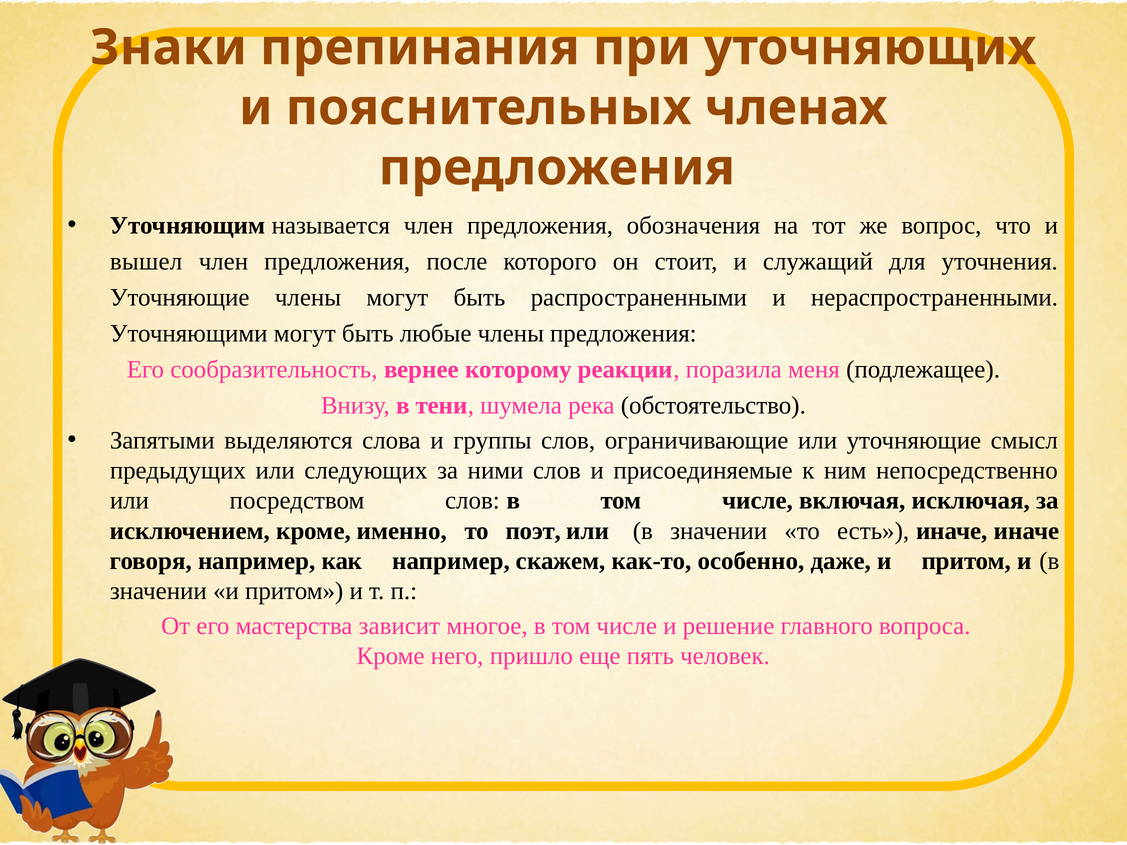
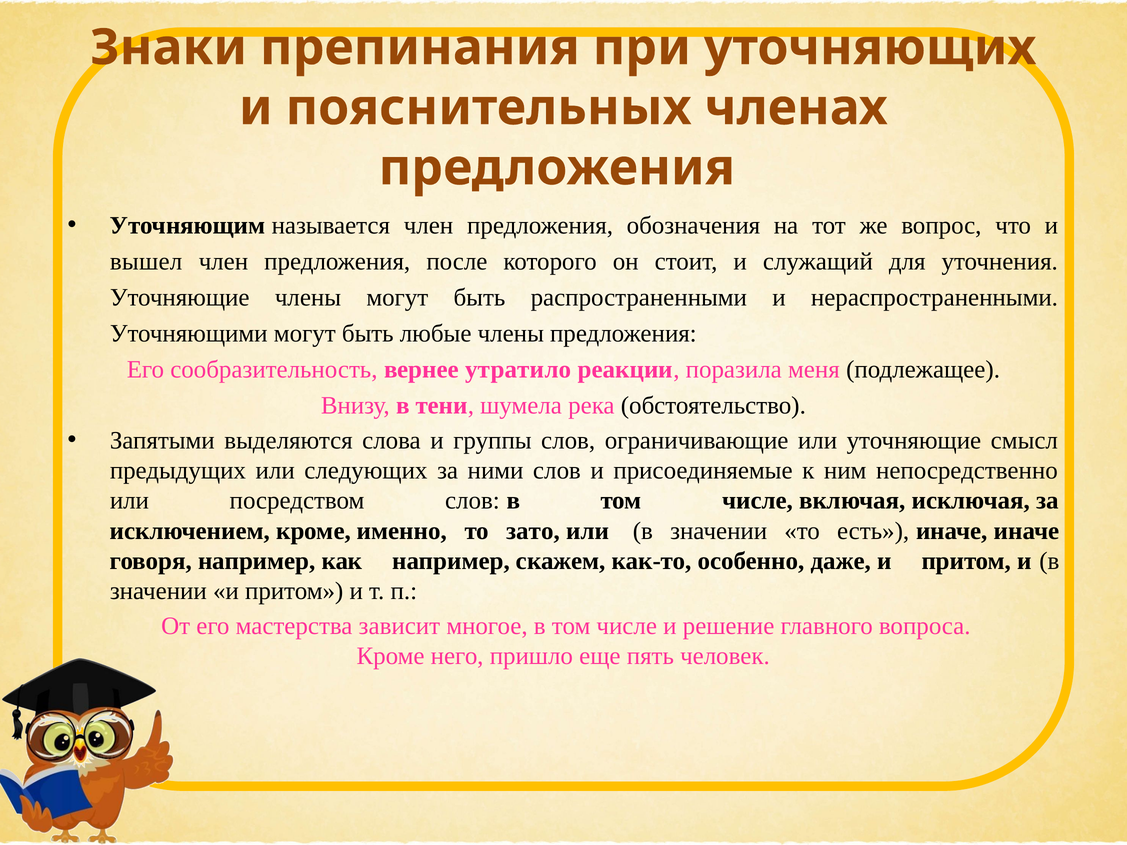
которому: которому -> утратило
поэт: поэт -> зато
